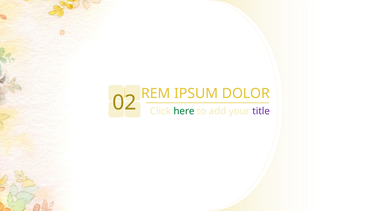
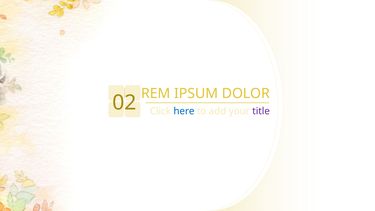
here colour: green -> blue
